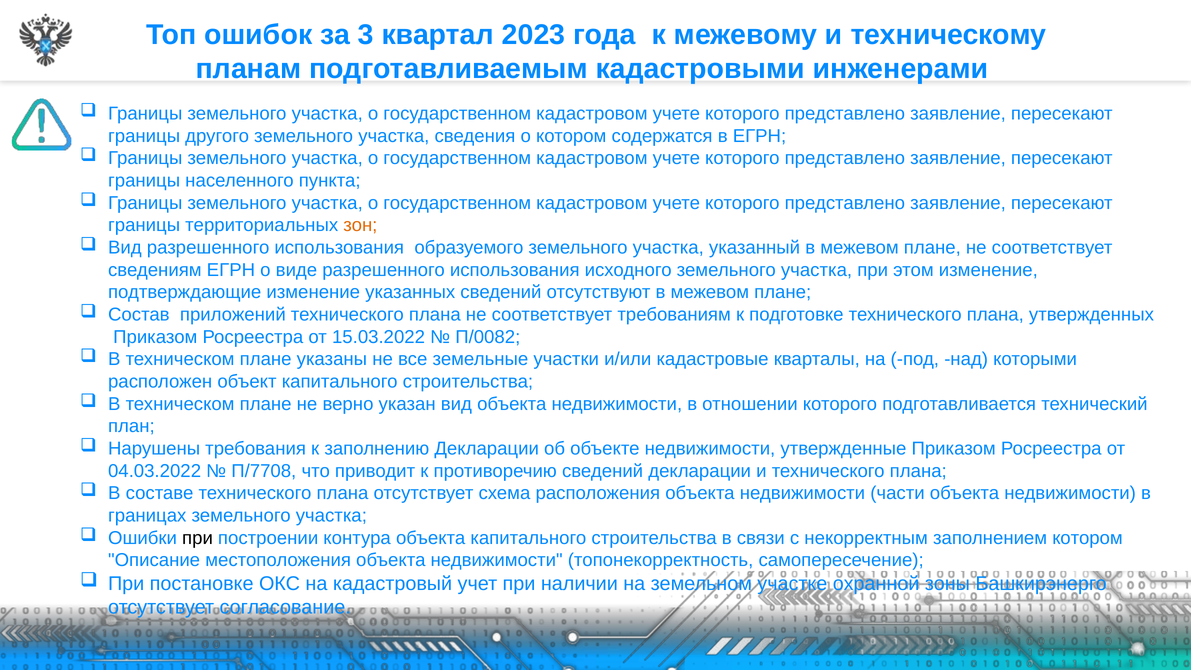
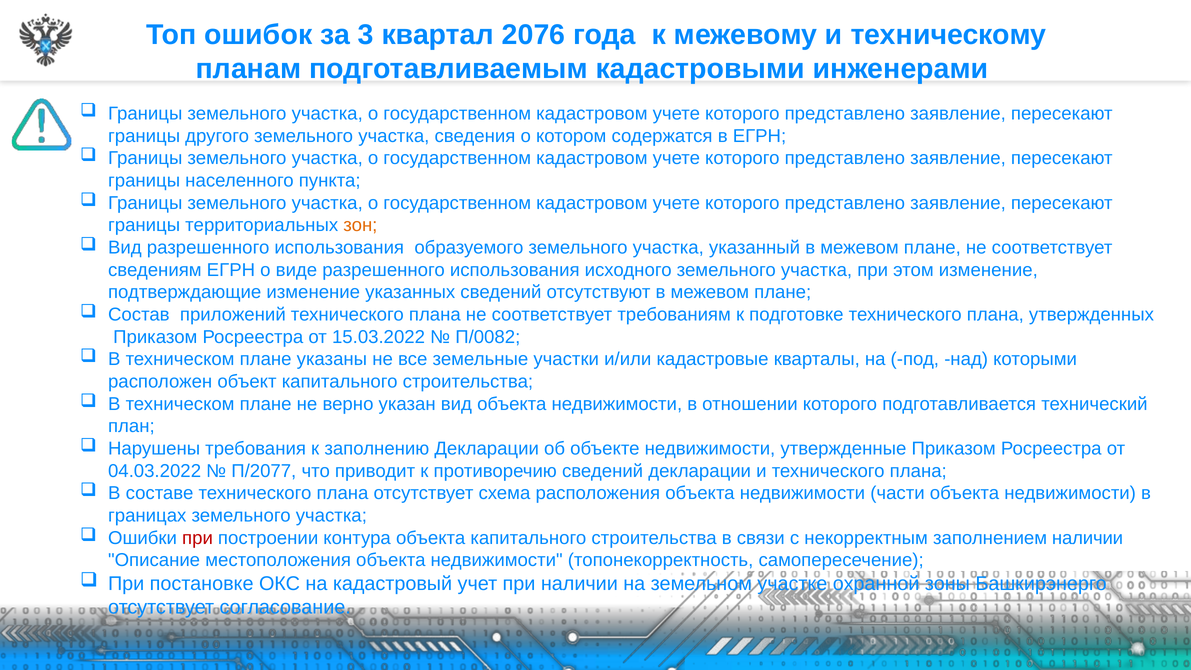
2023: 2023 -> 2076
П/7708: П/7708 -> П/2077
при at (198, 538) colour: black -> red
заполнением котором: котором -> наличии
